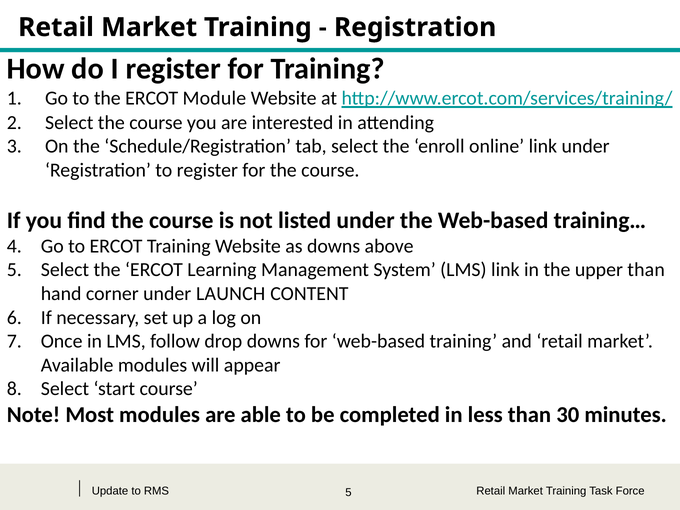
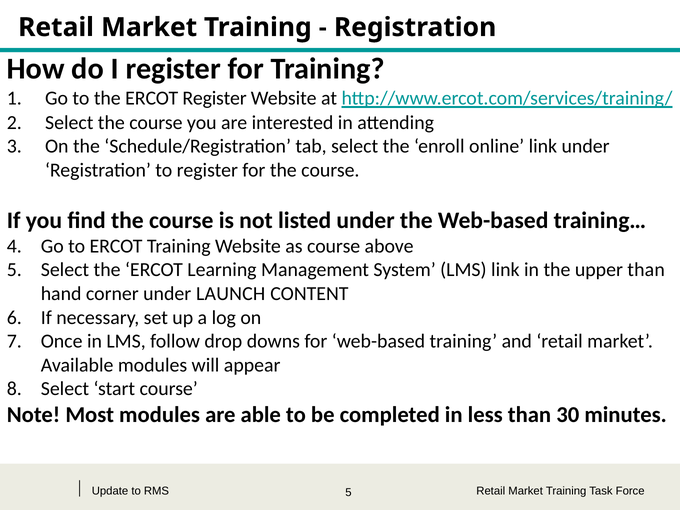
ERCOT Module: Module -> Register
as downs: downs -> course
